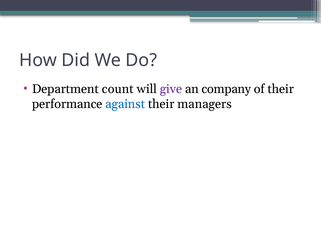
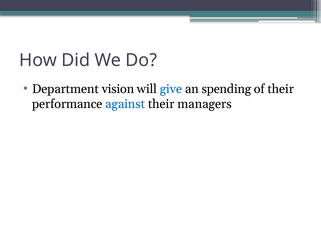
count: count -> vision
give colour: purple -> blue
company: company -> spending
